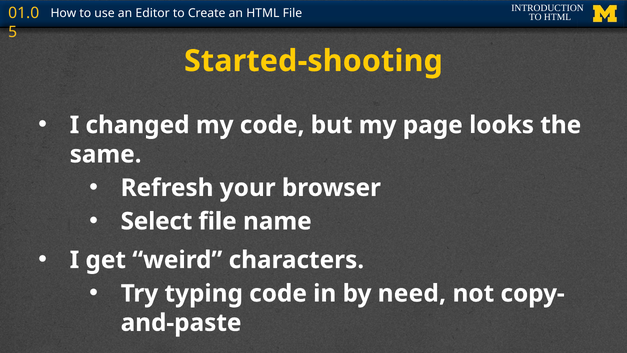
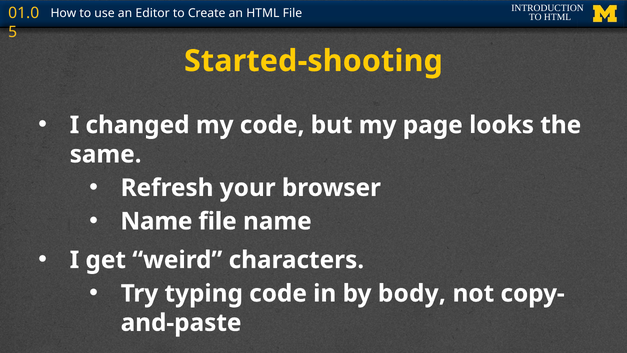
Select at (156, 221): Select -> Name
need: need -> body
